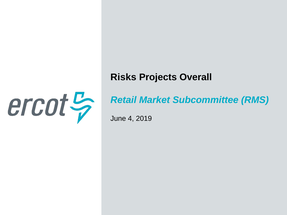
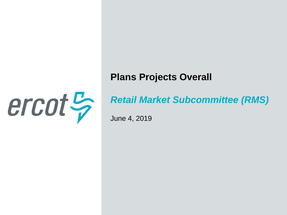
Risks: Risks -> Plans
